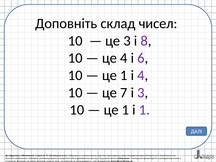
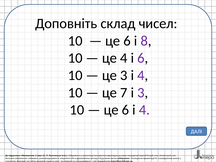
3 at (127, 41): 3 -> 6
1 at (124, 75): 1 -> 3
1 at (125, 110): 1 -> 6
1 at (144, 110): 1 -> 4
